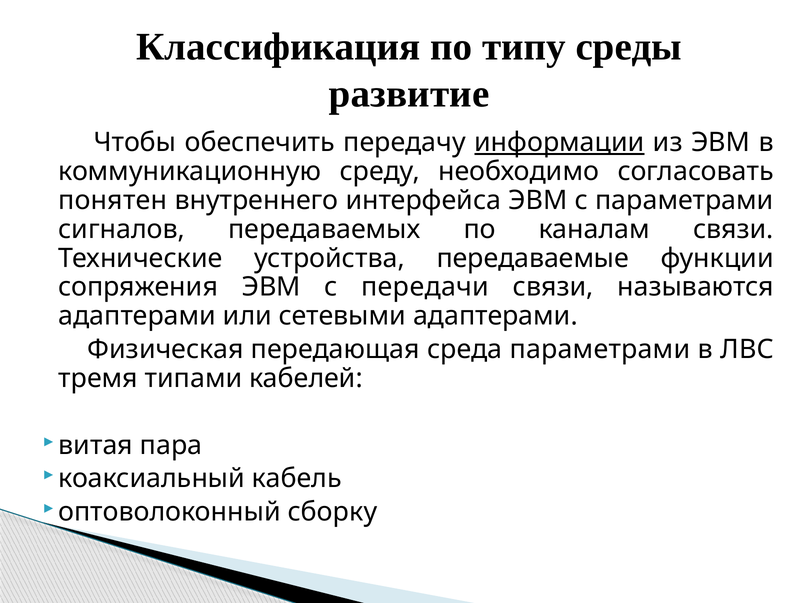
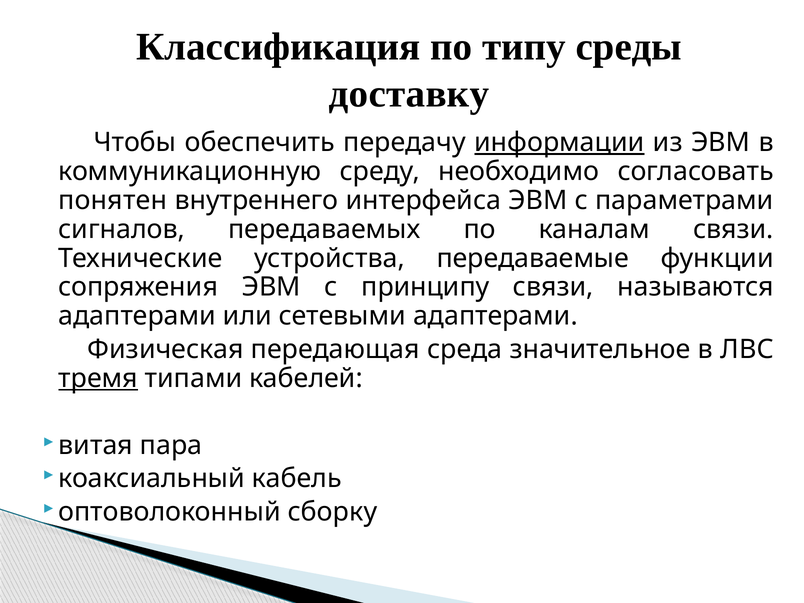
развитие: развитие -> доставку
передачи: передачи -> принципу
среда параметрами: параметрами -> значительное
тремя underline: none -> present
